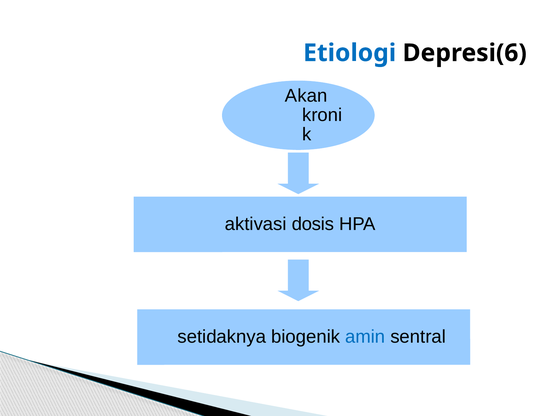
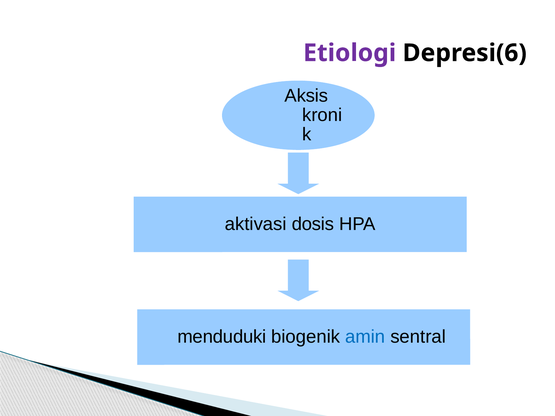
Etiologi colour: blue -> purple
Akan: Akan -> Aksis
setidaknya: setidaknya -> menduduki
